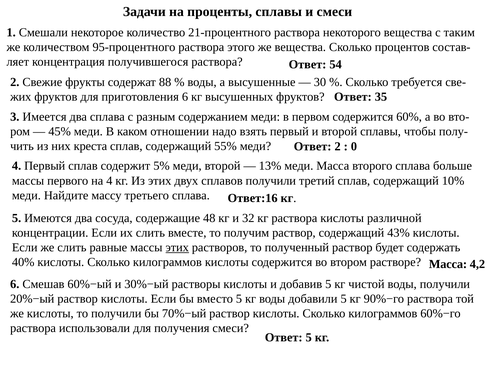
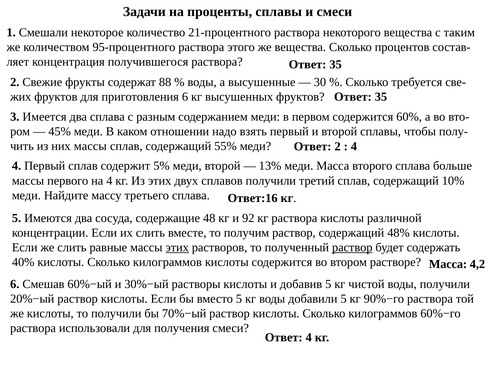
54 at (336, 65): 54 -> 35
них креста: креста -> массы
0 at (354, 146): 0 -> 4
32: 32 -> 92
43%: 43% -> 48%
раствор at (352, 248) underline: none -> present
Ответ 5: 5 -> 4
